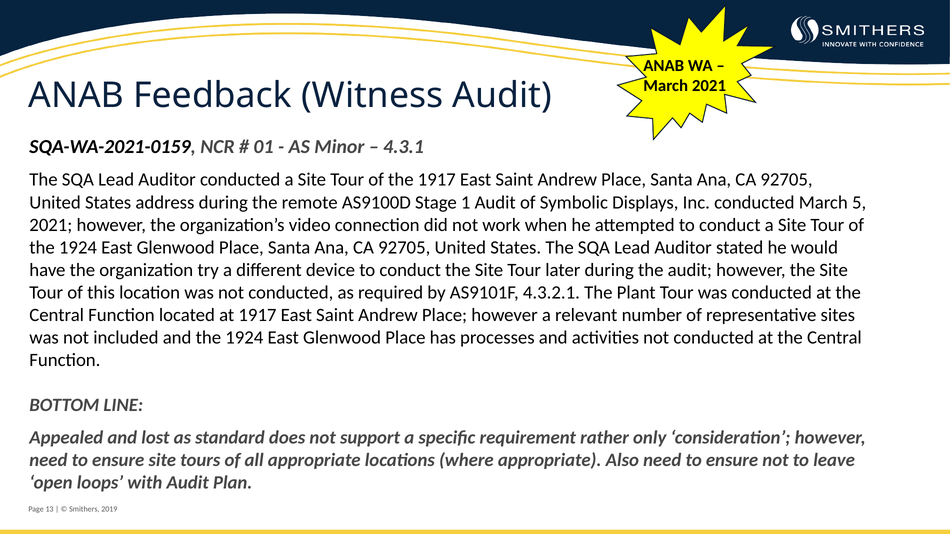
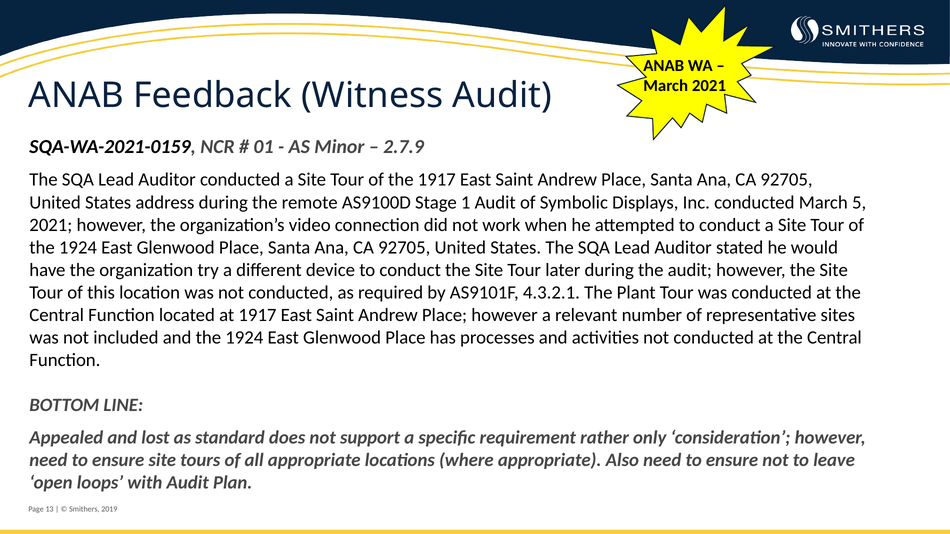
4.3.1: 4.3.1 -> 2.7.9
